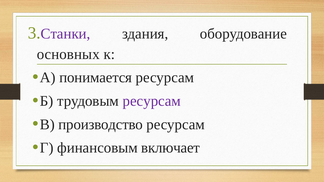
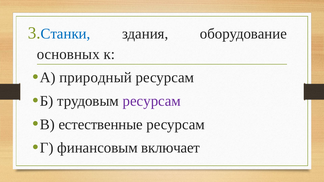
Станки colour: purple -> blue
понимается: понимается -> природный
производство: производство -> естественные
